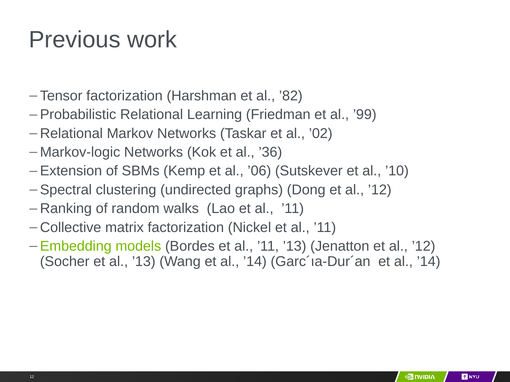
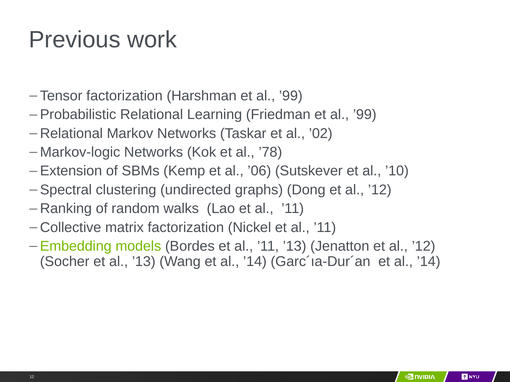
Harshman et al ’82: ’82 -> ’99
’36: ’36 -> ’78
